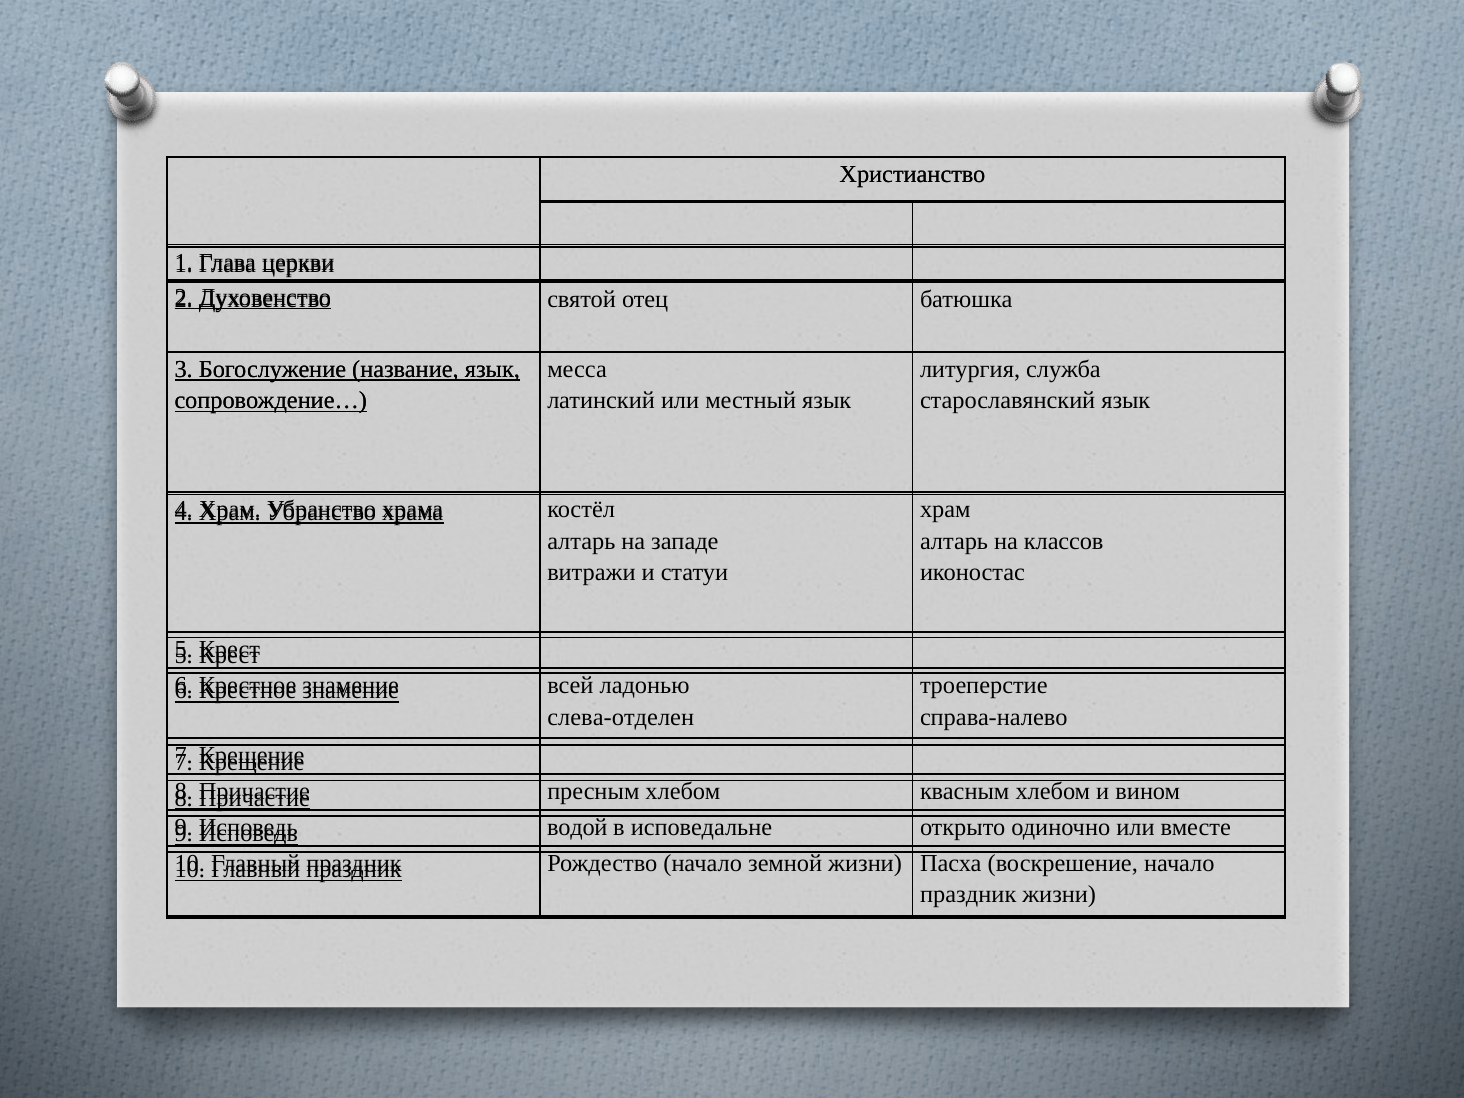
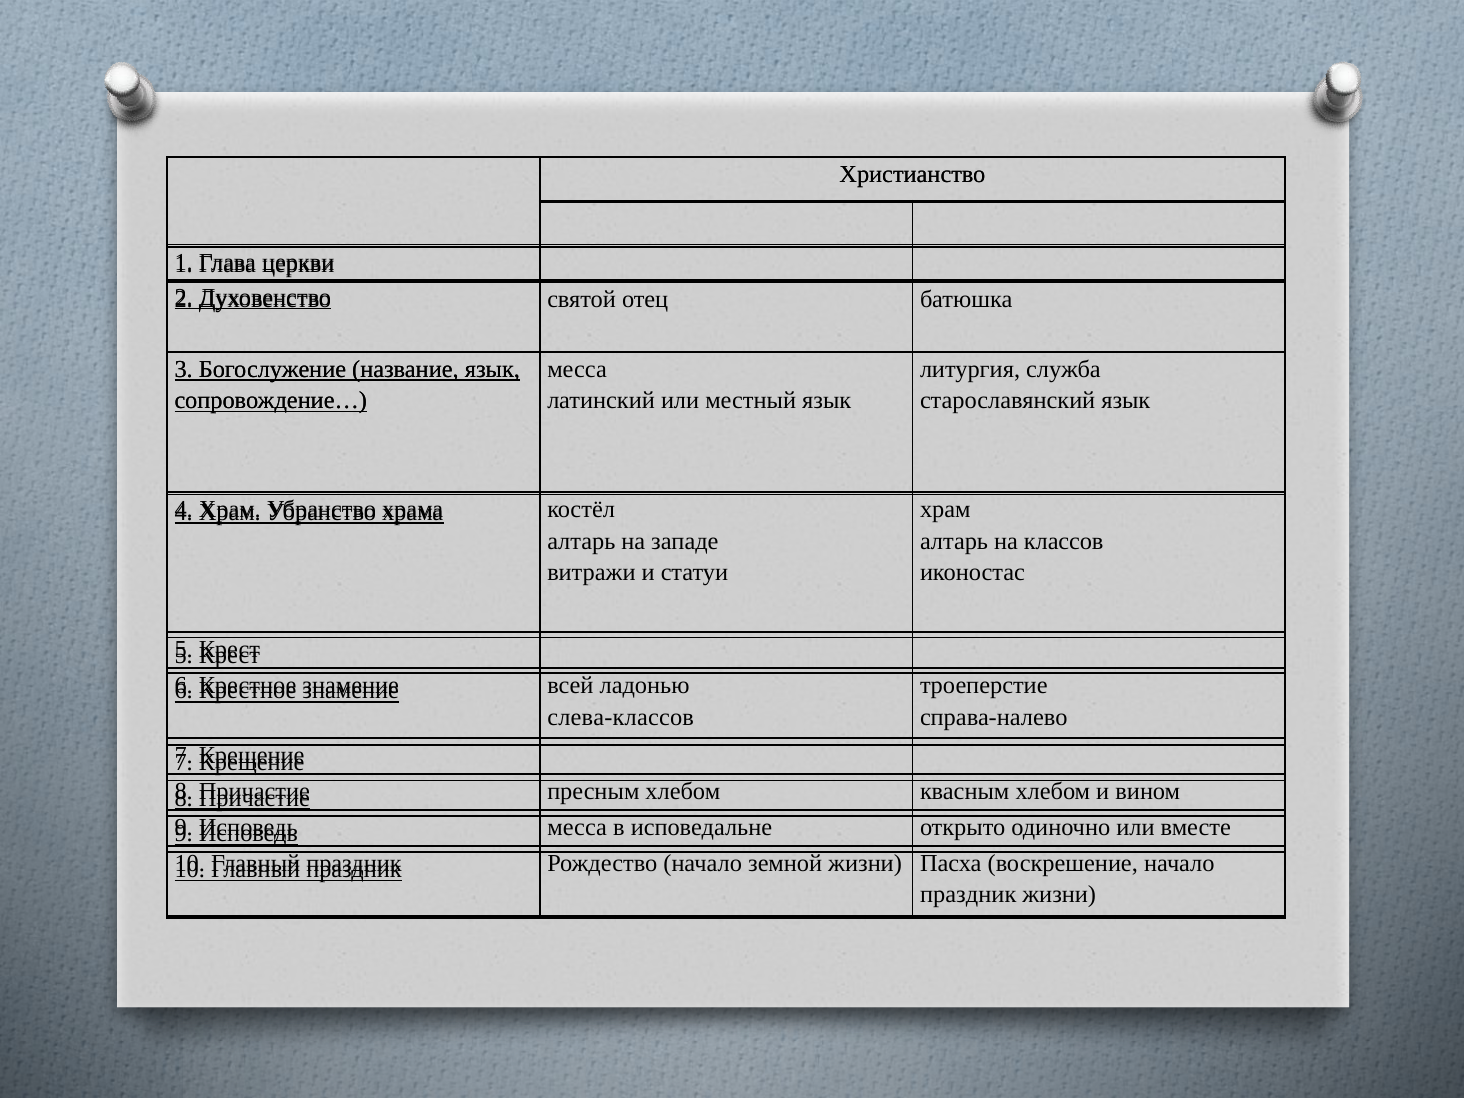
слева-отделен: слева-отделен -> слева-классов
водой at (577, 828): водой -> месса
